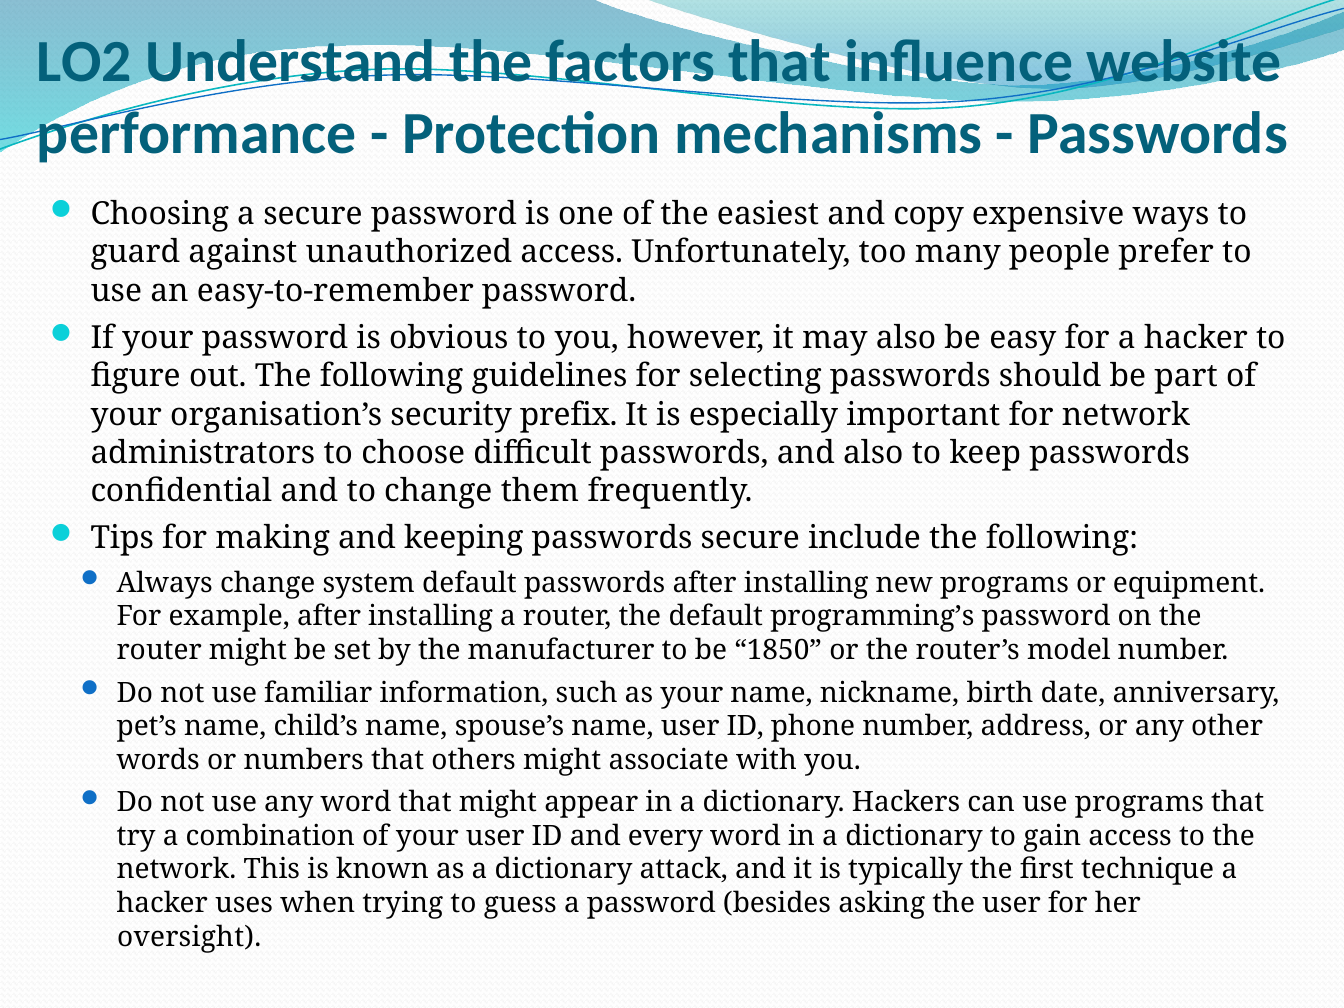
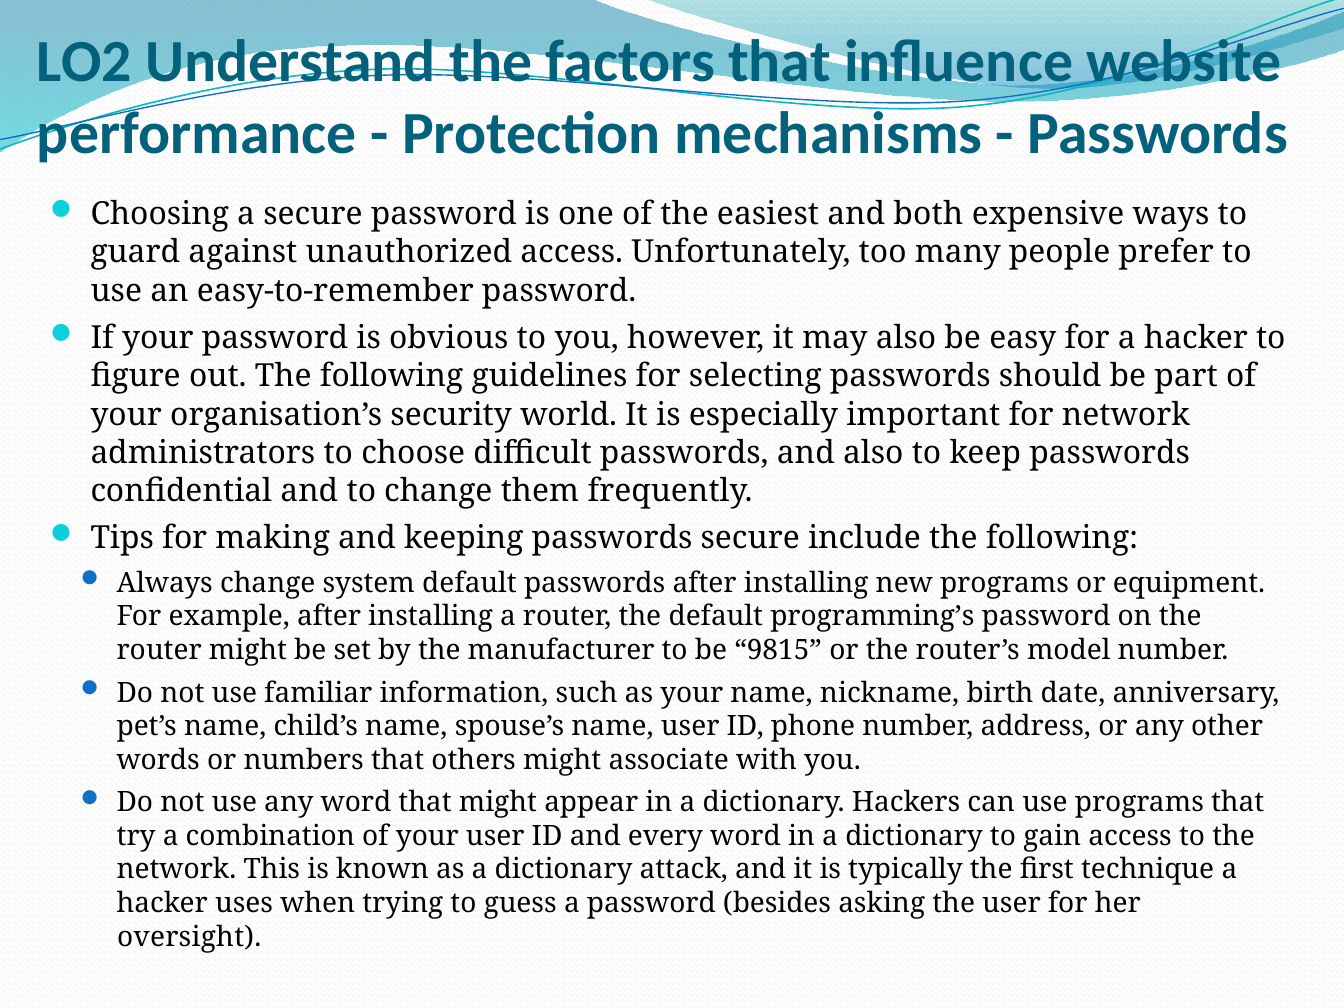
copy: copy -> both
prefix: prefix -> world
1850: 1850 -> 9815
